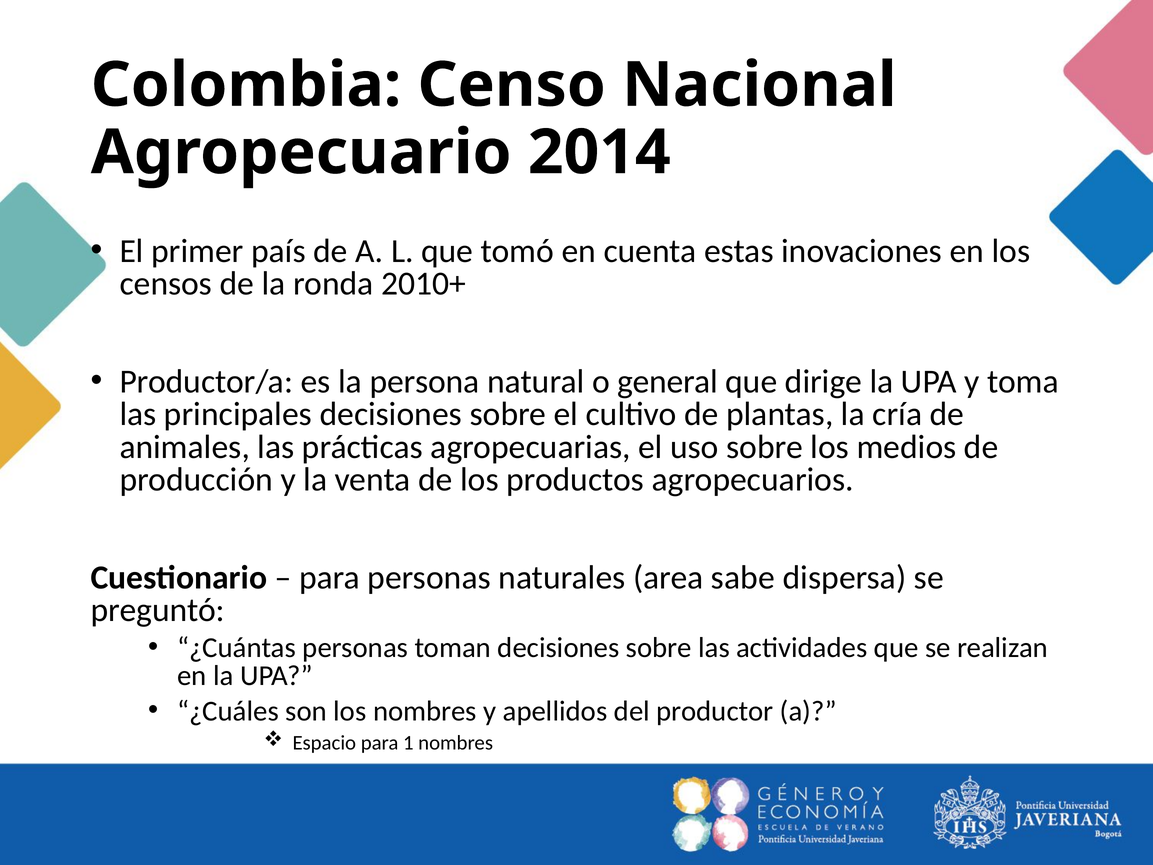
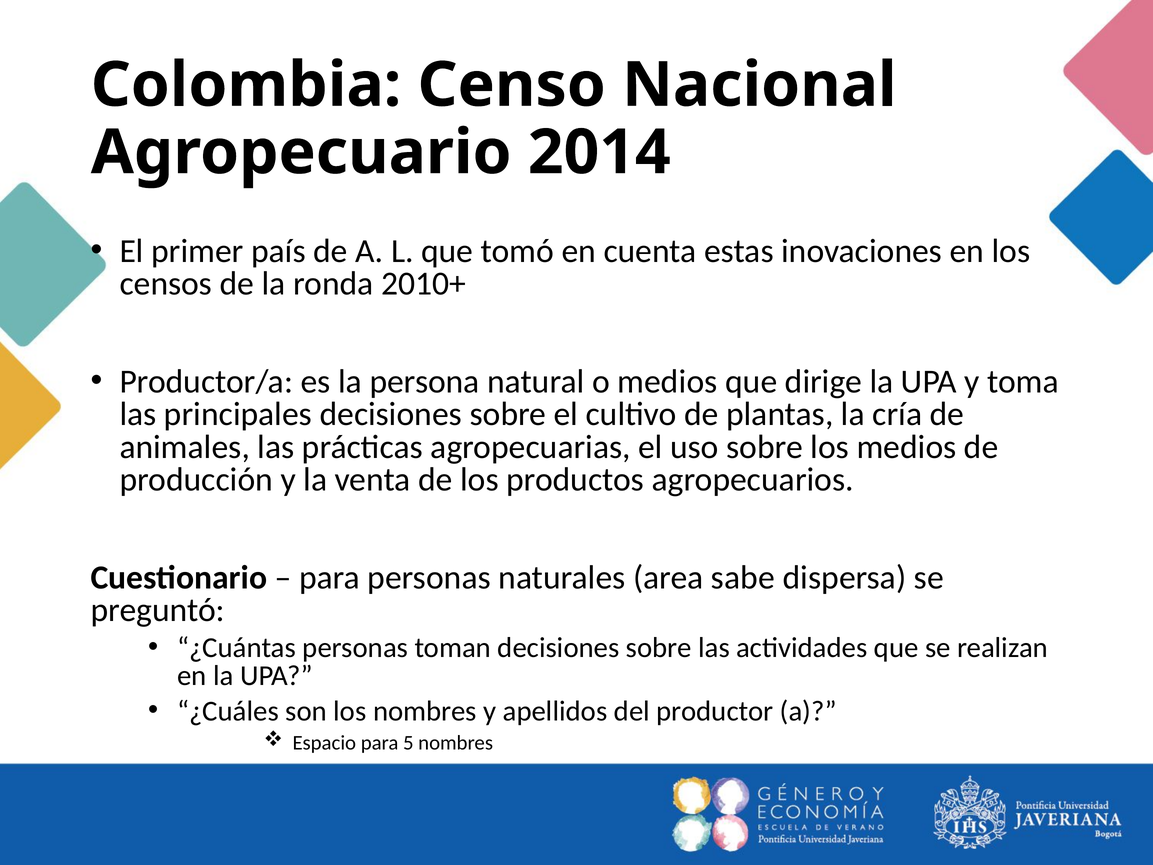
o general: general -> medios
1: 1 -> 5
